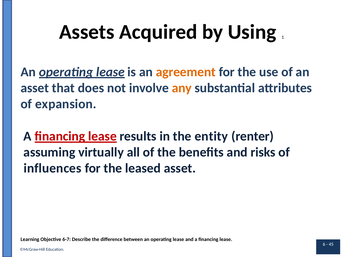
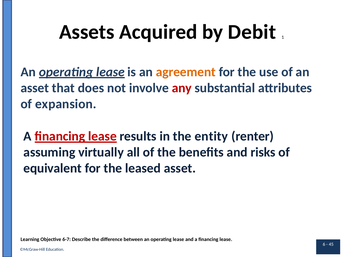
Using: Using -> Debit
any colour: orange -> red
influences: influences -> equivalent
